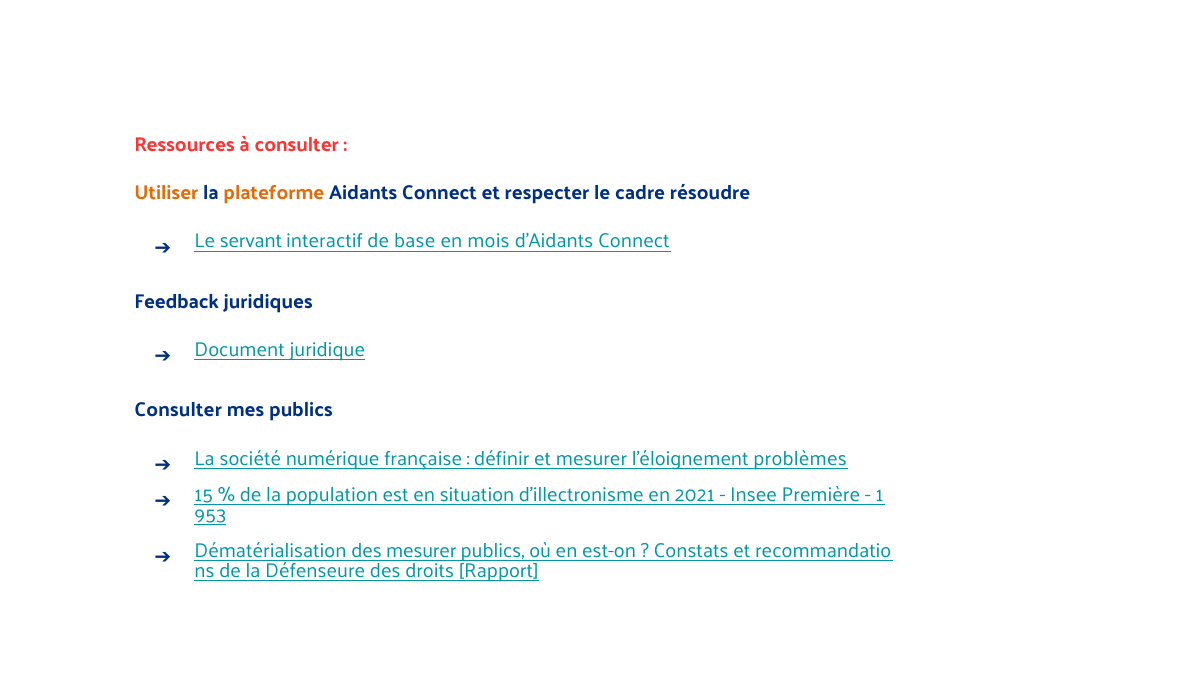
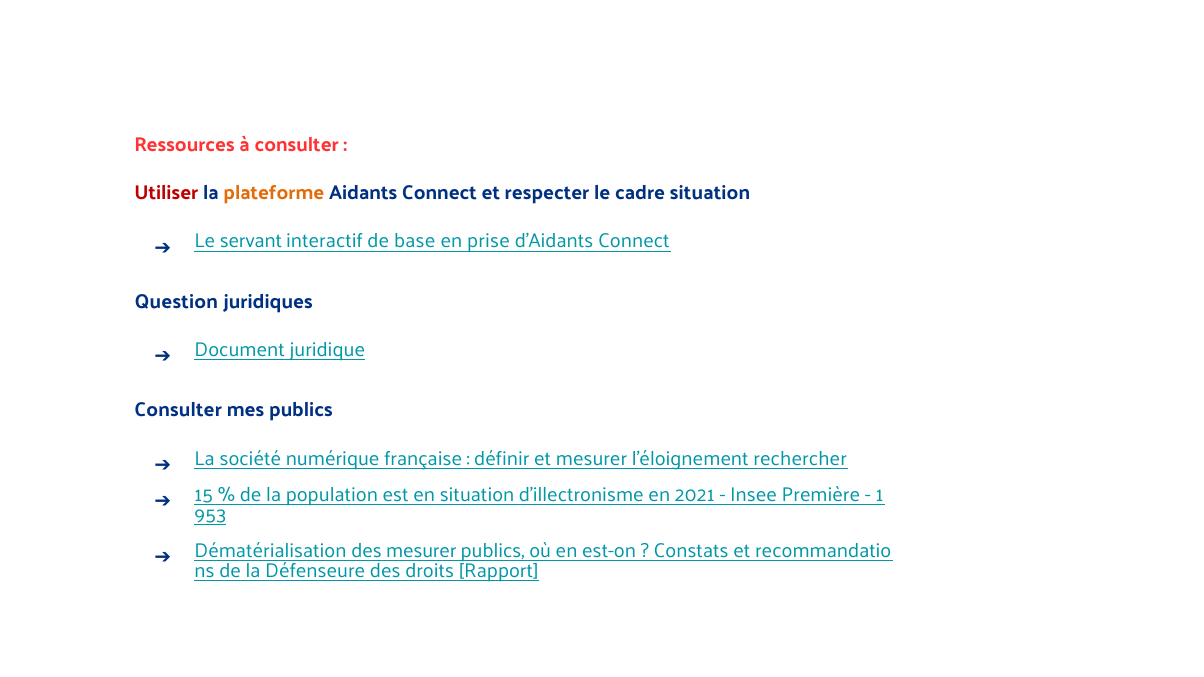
Utiliser colour: orange -> red
cadre résoudre: résoudre -> situation
mois: mois -> prise
Feedback: Feedback -> Question
problèmes: problèmes -> rechercher
